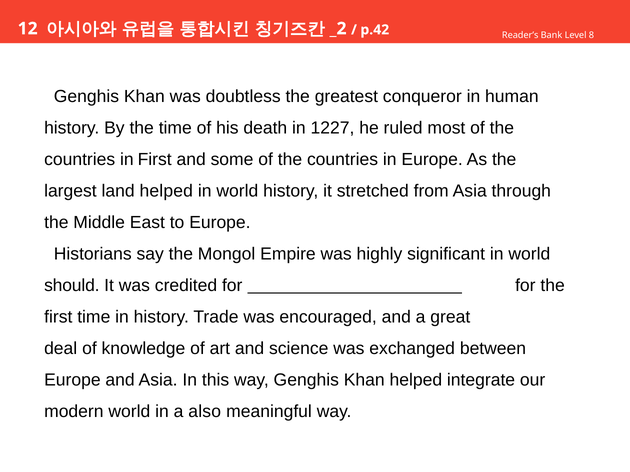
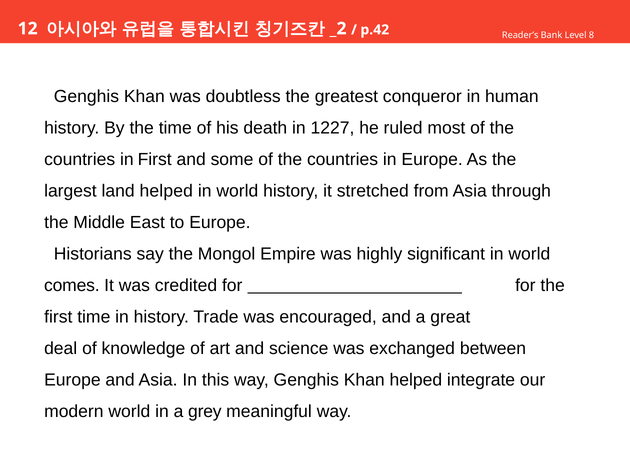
should: should -> comes
also: also -> grey
